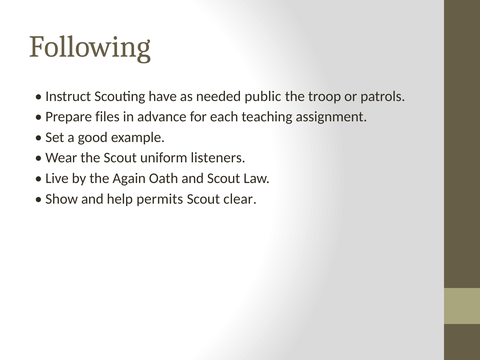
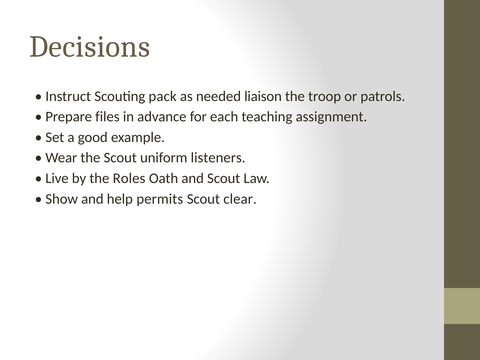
Following: Following -> Decisions
have: have -> pack
public: public -> liaison
Again: Again -> Roles
